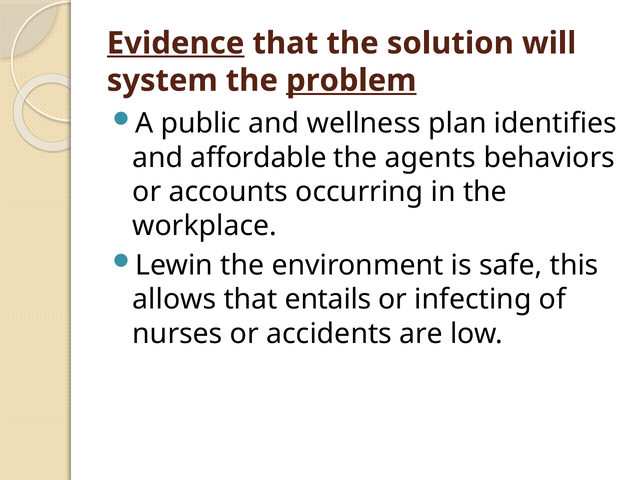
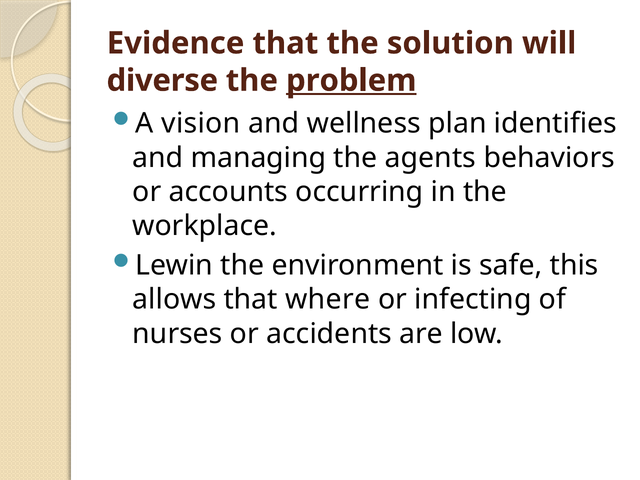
Evidence underline: present -> none
system: system -> diverse
public: public -> vision
affordable: affordable -> managing
entails: entails -> where
